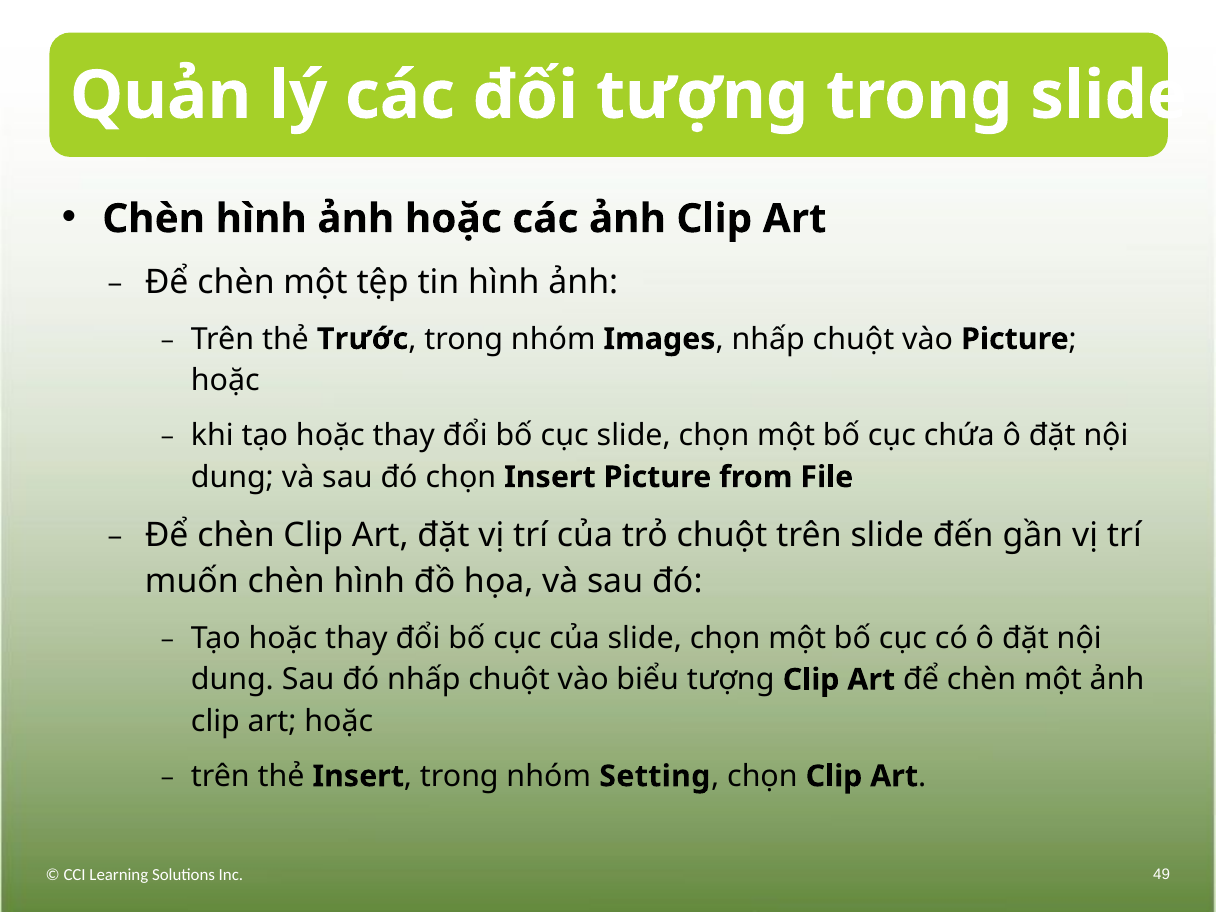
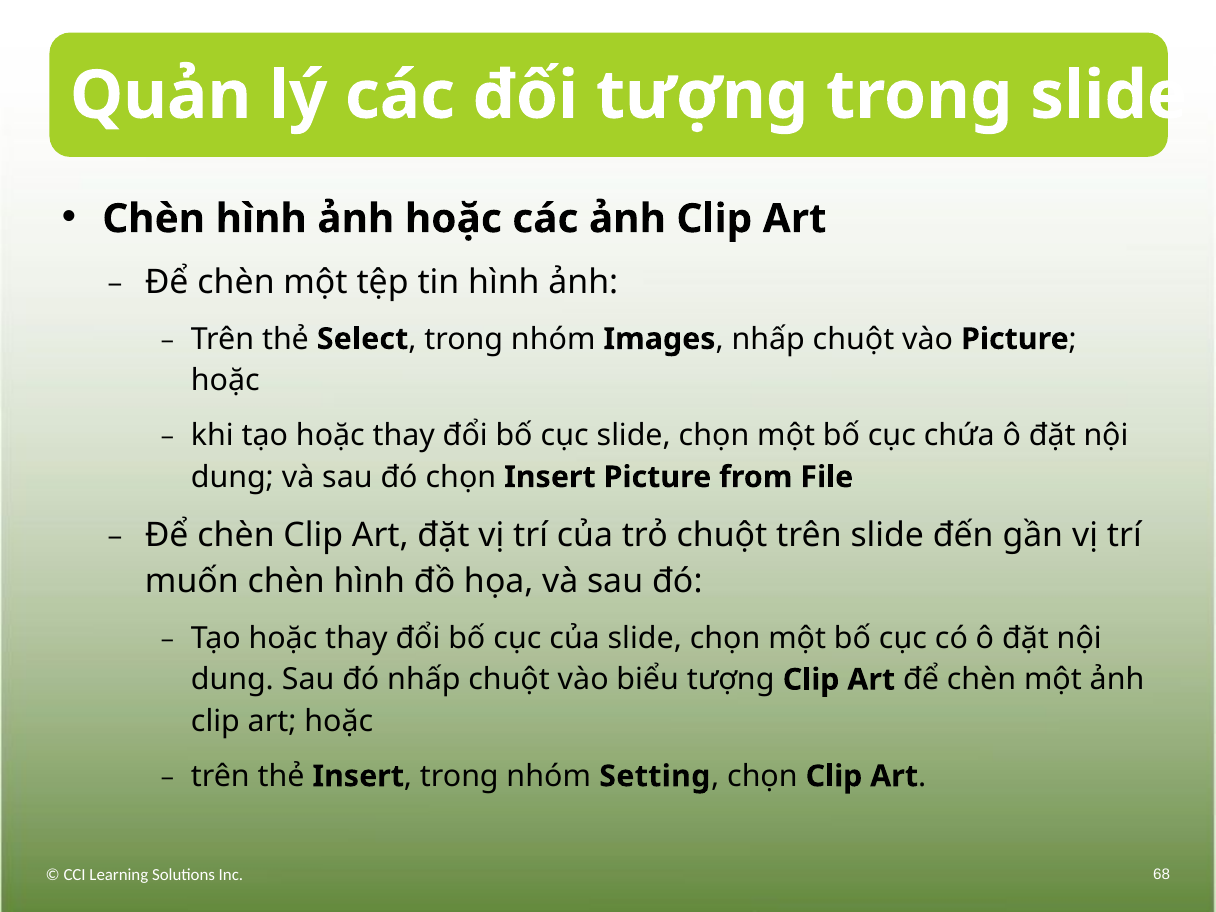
Trước: Trước -> Select
49: 49 -> 68
